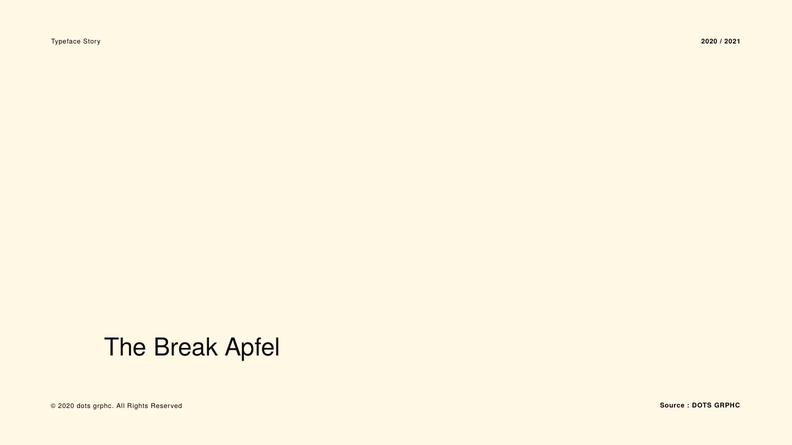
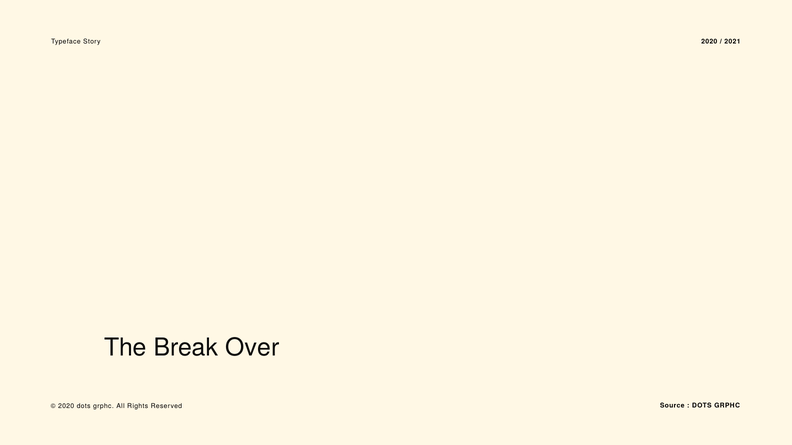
Apfel: Apfel -> Over
